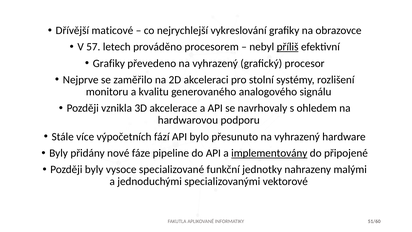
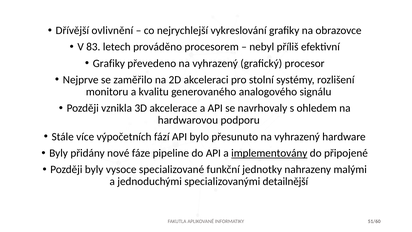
maticové: maticové -> ovlivnění
57: 57 -> 83
příliš underline: present -> none
vektorové: vektorové -> detailnější
